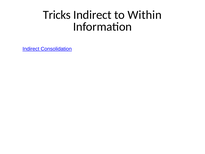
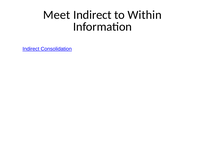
Tricks: Tricks -> Meet
